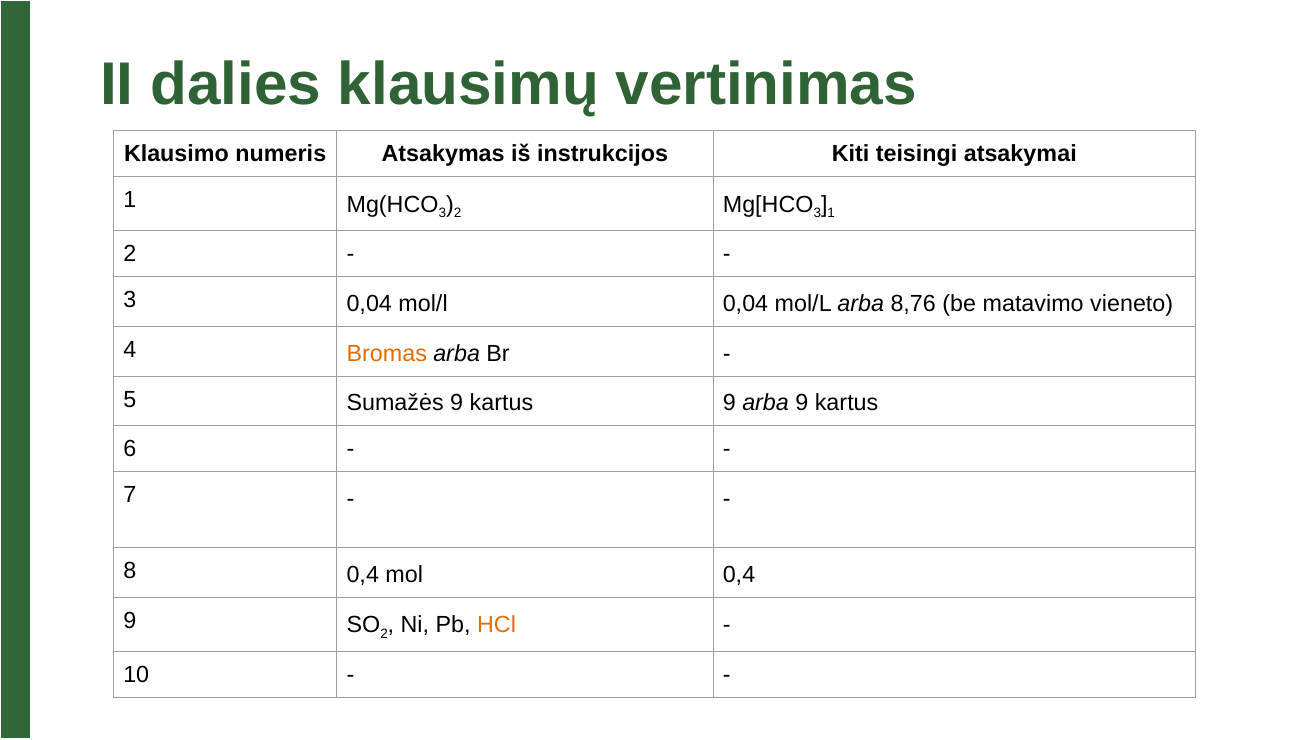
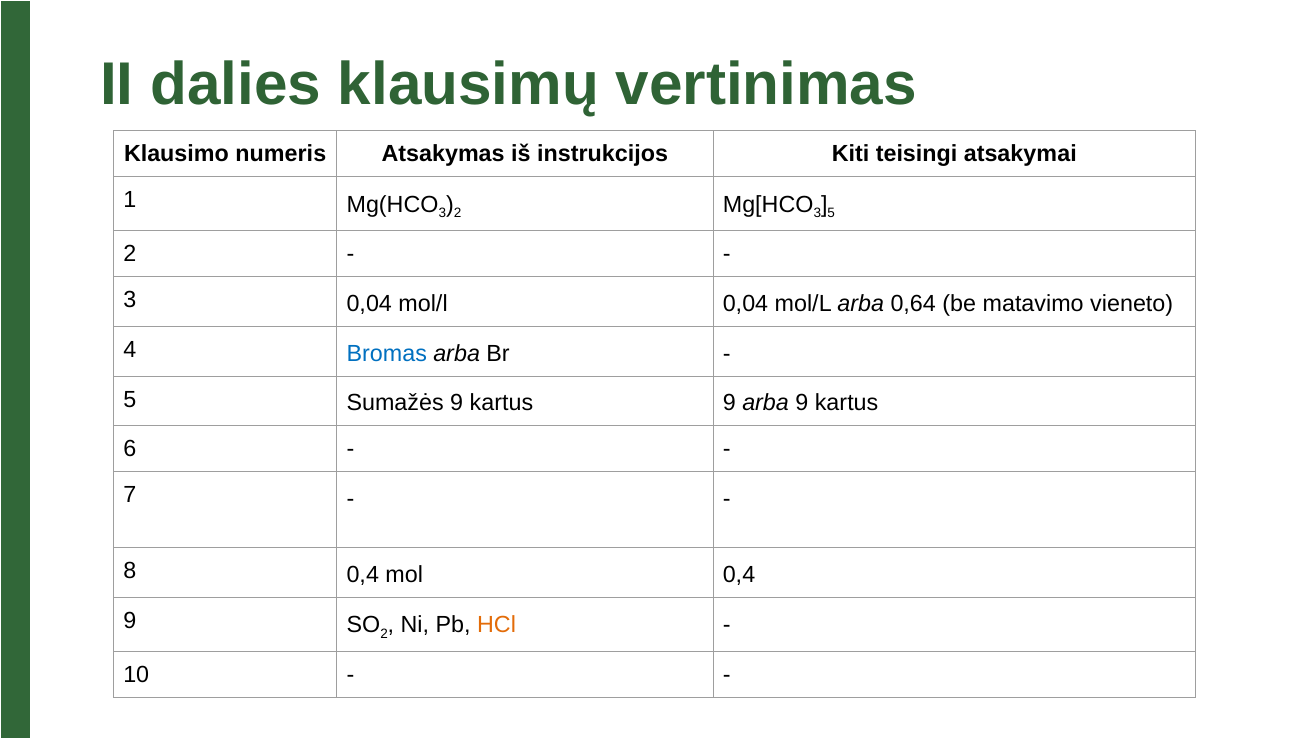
1 at (831, 213): 1 -> 5
8,76: 8,76 -> 0,64
Bromas colour: orange -> blue
